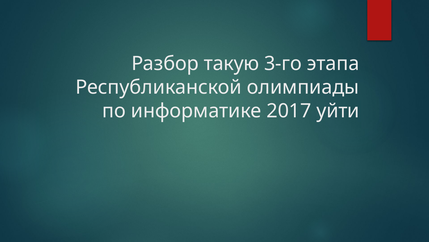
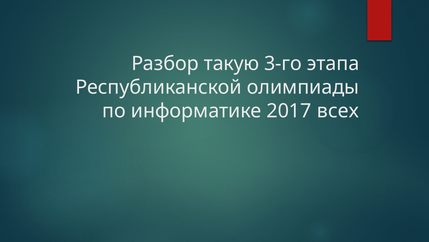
уйти: уйти -> всех
